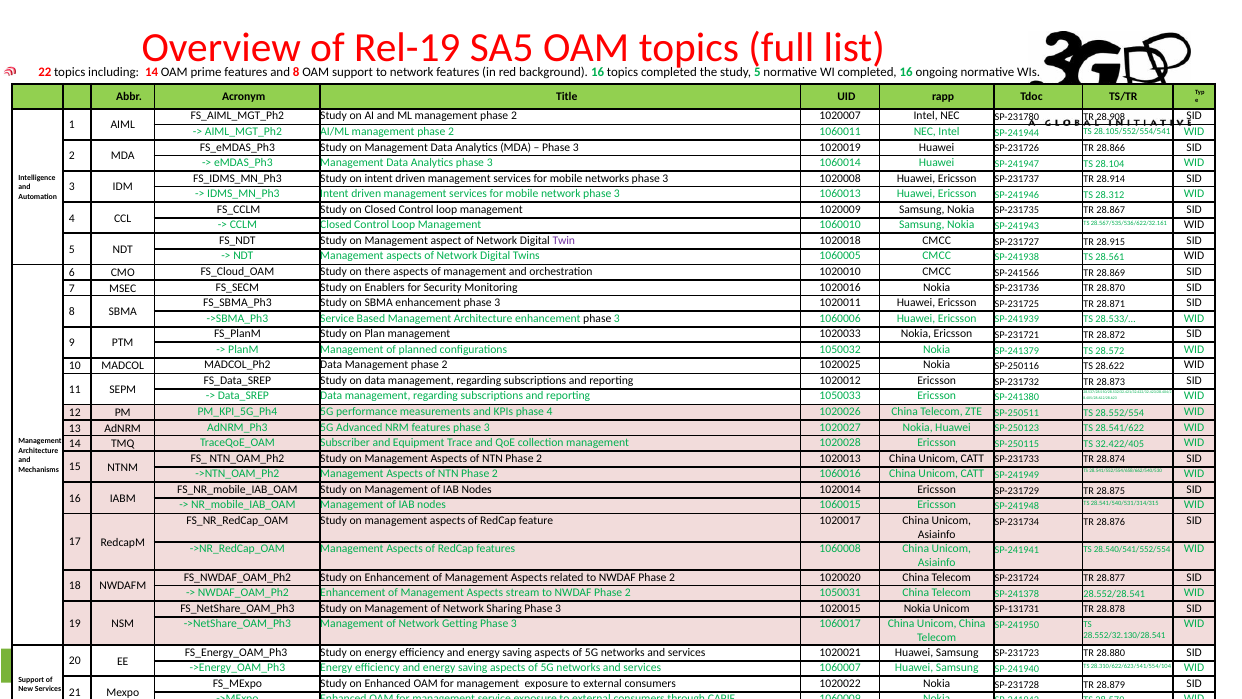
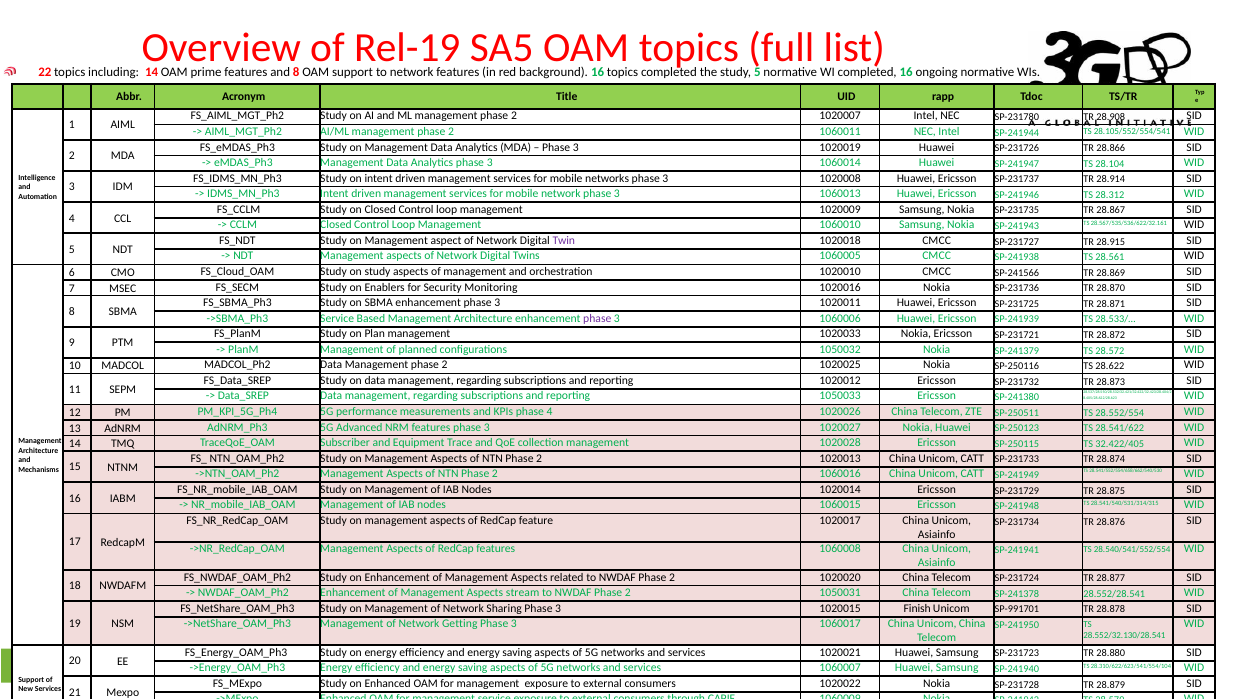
on there: there -> study
phase at (597, 318) colour: black -> purple
1020015 Nokia: Nokia -> Finish
SP-131731: SP-131731 -> SP-991701
